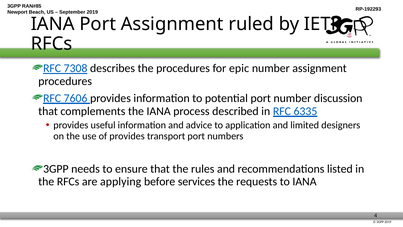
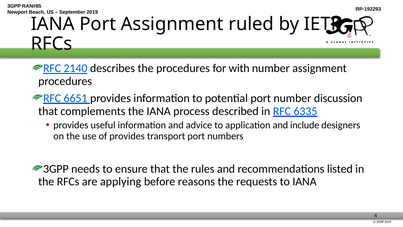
7308: 7308 -> 2140
epic: epic -> with
7606: 7606 -> 6651
limited: limited -> include
services: services -> reasons
